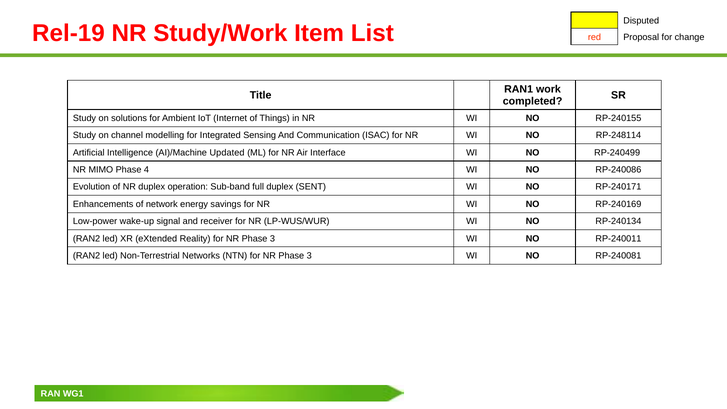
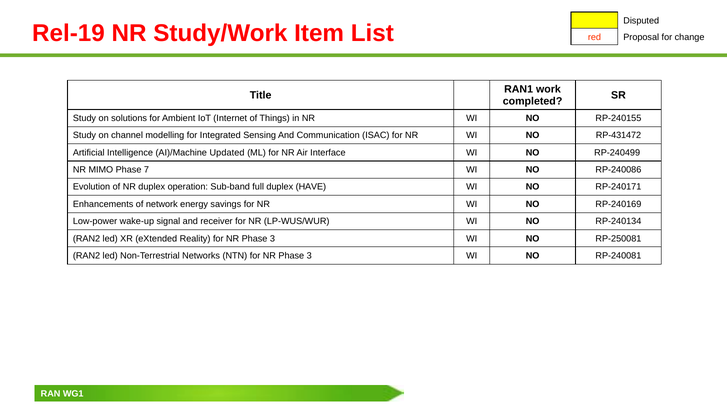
RP-248114: RP-248114 -> RP-431472
4: 4 -> 7
SENT: SENT -> HAVE
RP-240011: RP-240011 -> RP-250081
